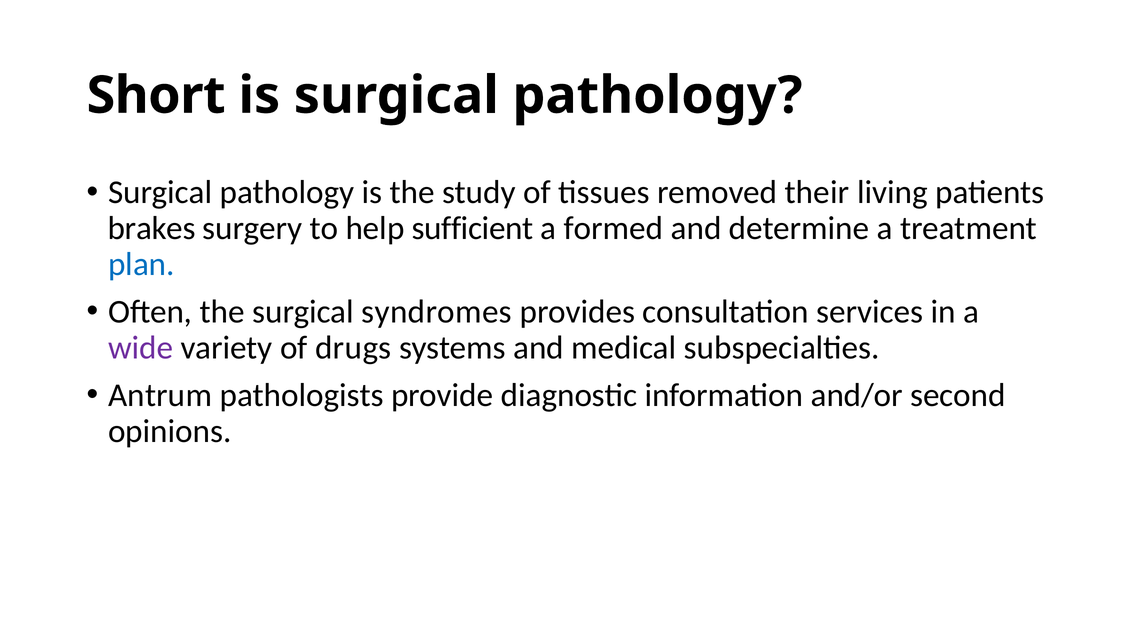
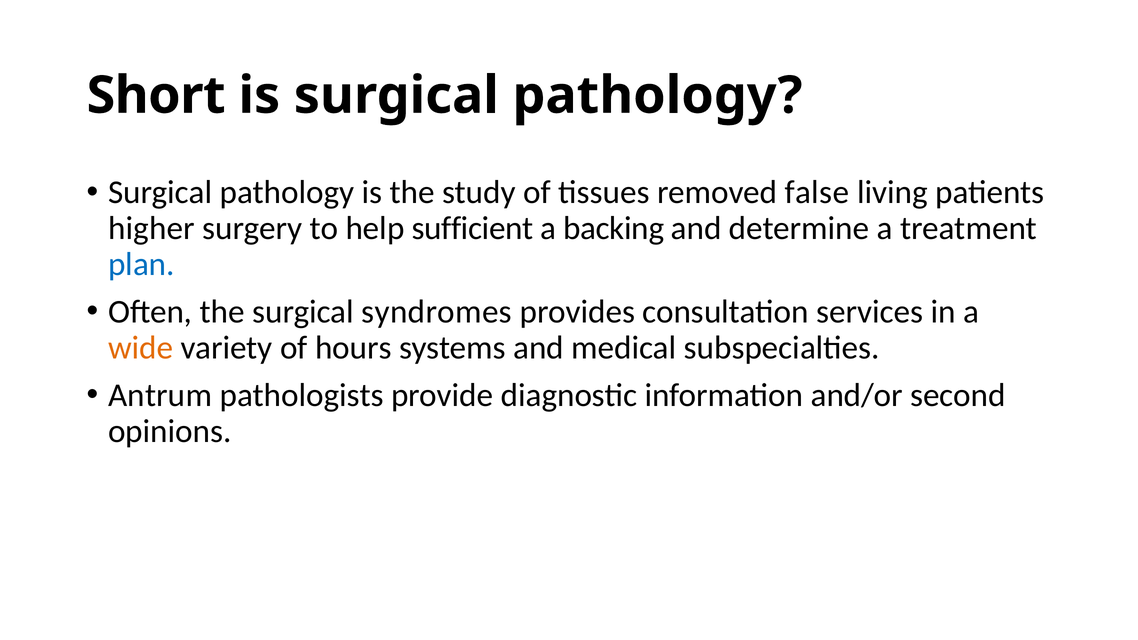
their: their -> false
brakes: brakes -> higher
formed: formed -> backing
wide colour: purple -> orange
drugs: drugs -> hours
